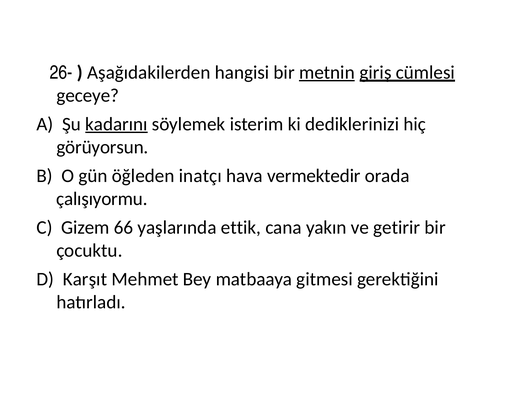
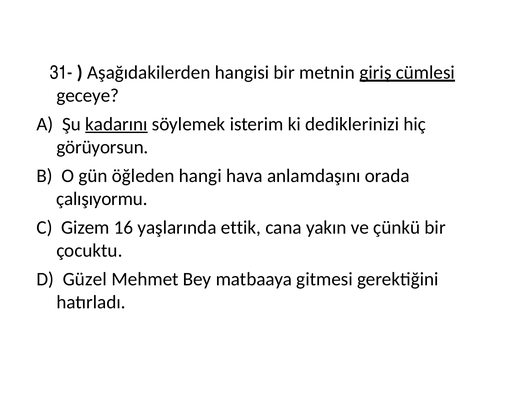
26-: 26- -> 31-
metnin underline: present -> none
inatçı: inatçı -> hangi
vermektedir: vermektedir -> anlamdaşını
66: 66 -> 16
getirir: getirir -> çünkü
Karşıt: Karşıt -> Güzel
